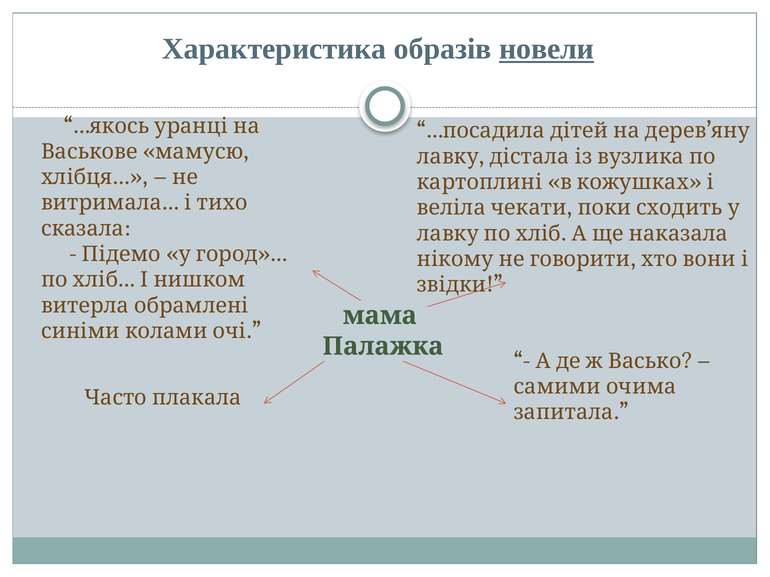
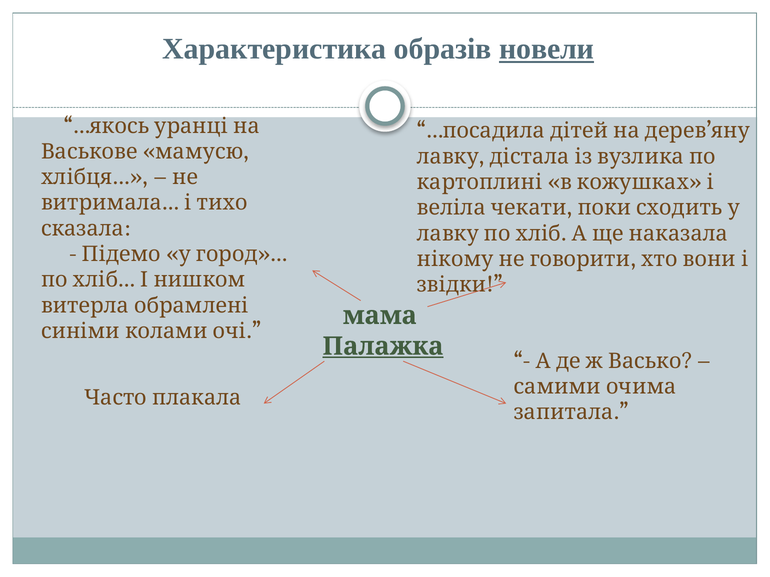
Палажка underline: none -> present
